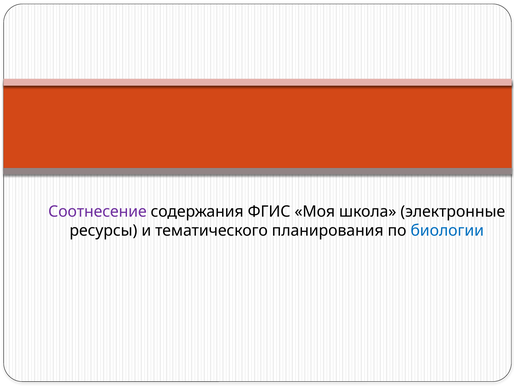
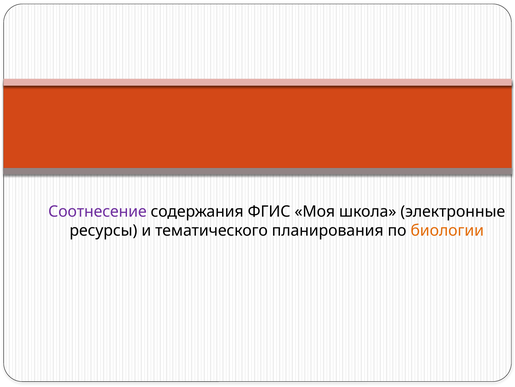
биологии colour: blue -> orange
